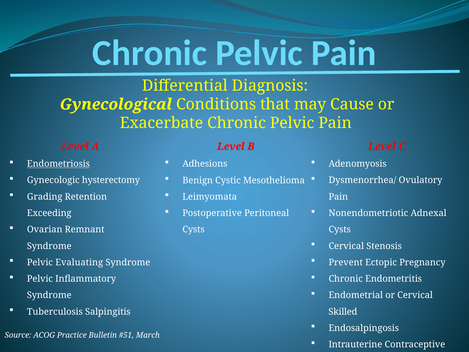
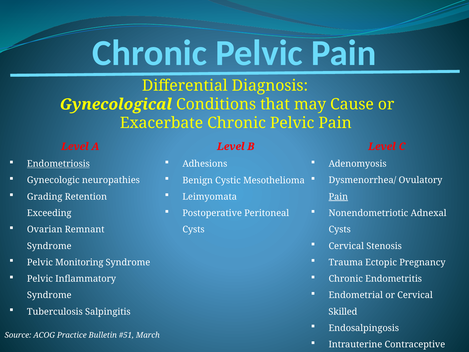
hysterectomy: hysterectomy -> neuropathies
Pain at (338, 197) underline: none -> present
Evaluating: Evaluating -> Monitoring
Prevent: Prevent -> Trauma
